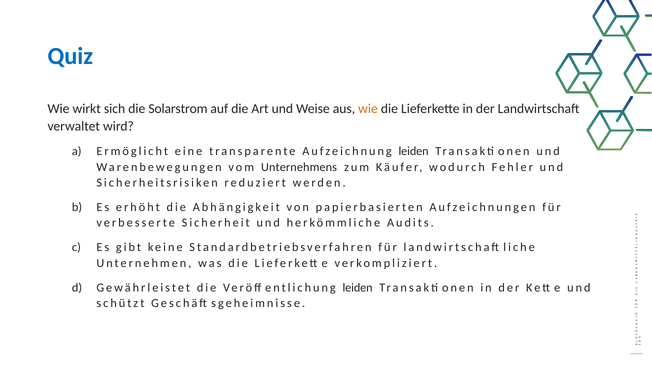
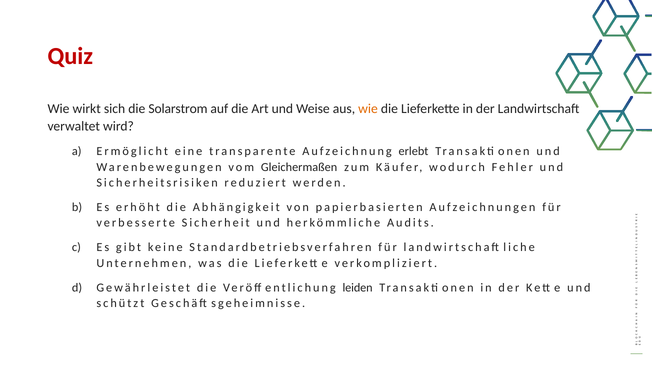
Quiz colour: blue -> red
Aufzeichnung leiden: leiden -> erlebt
Unternehmens: Unternehmens -> Gleichermaßen
